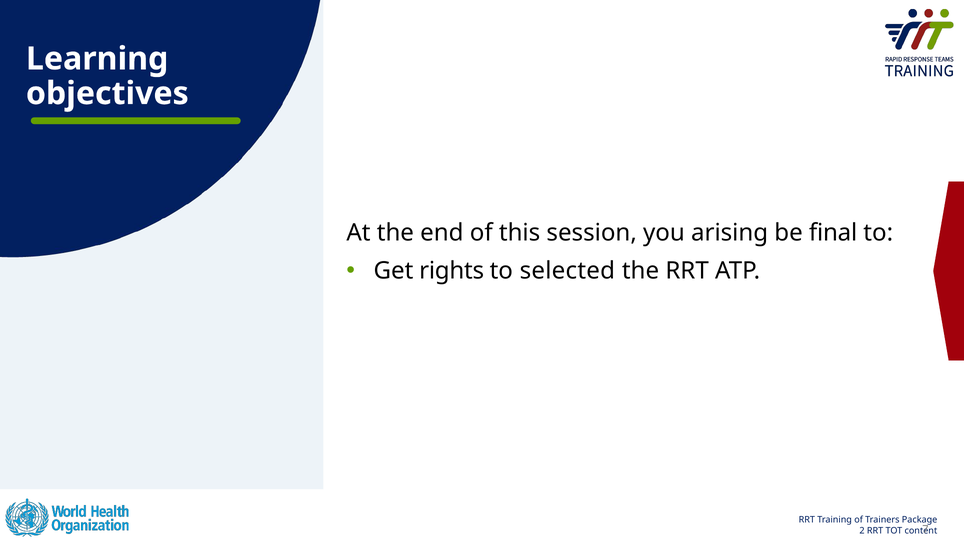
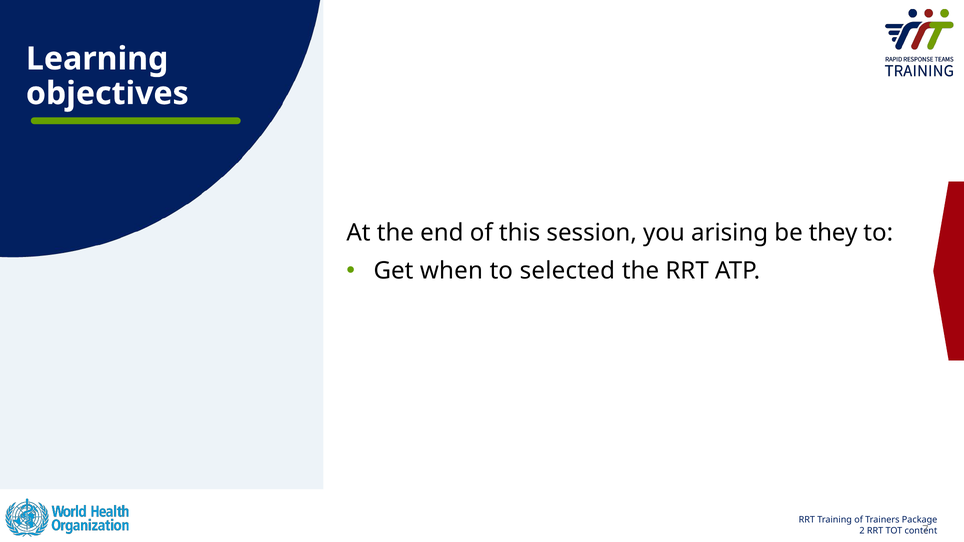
final: final -> they
rights: rights -> when
